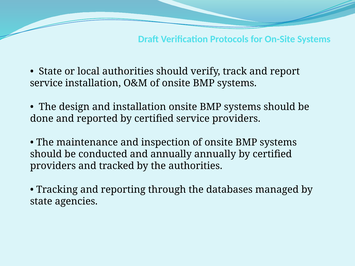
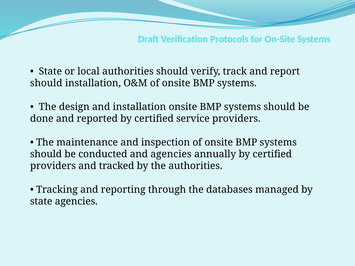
service at (46, 83): service -> should
and annually: annually -> agencies
